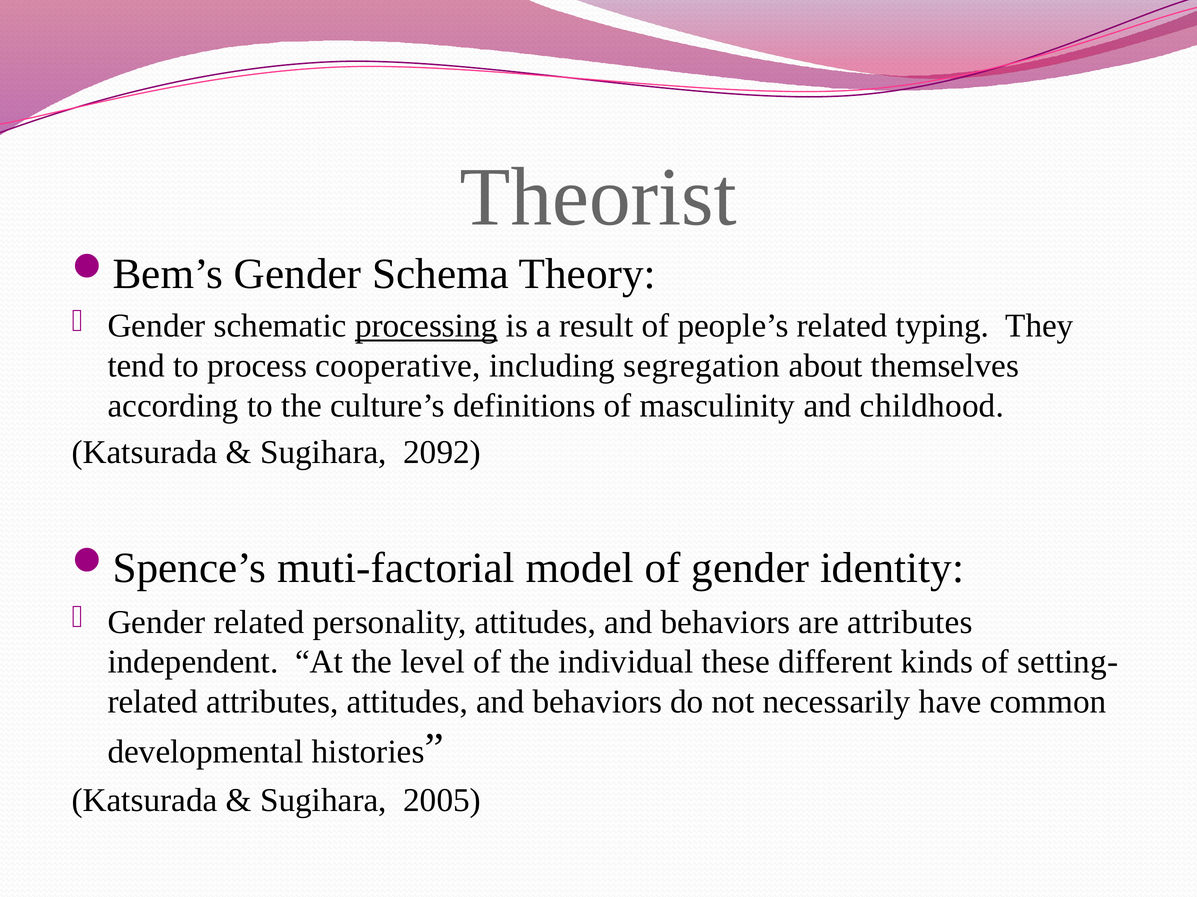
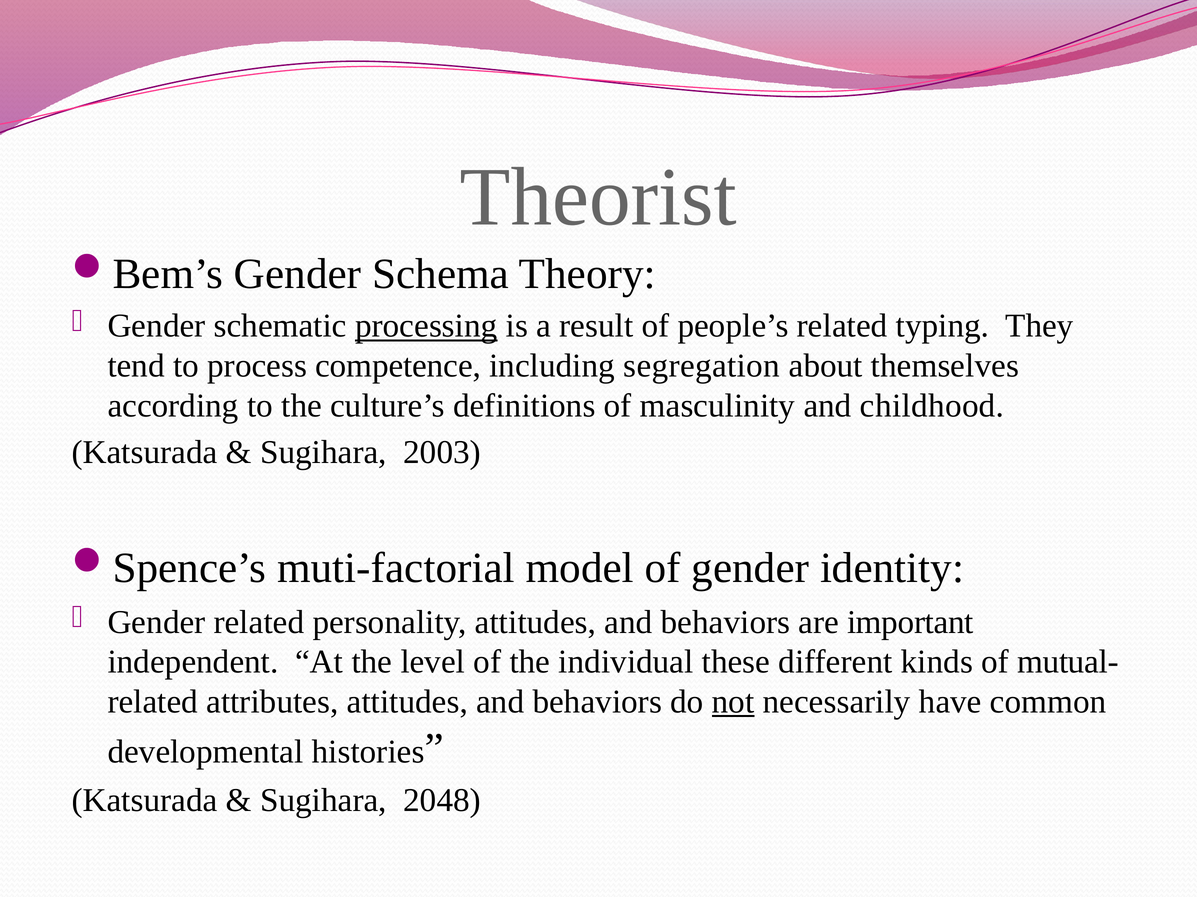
cooperative: cooperative -> competence
2092: 2092 -> 2003
are attributes: attributes -> important
setting-: setting- -> mutual-
not underline: none -> present
2005: 2005 -> 2048
